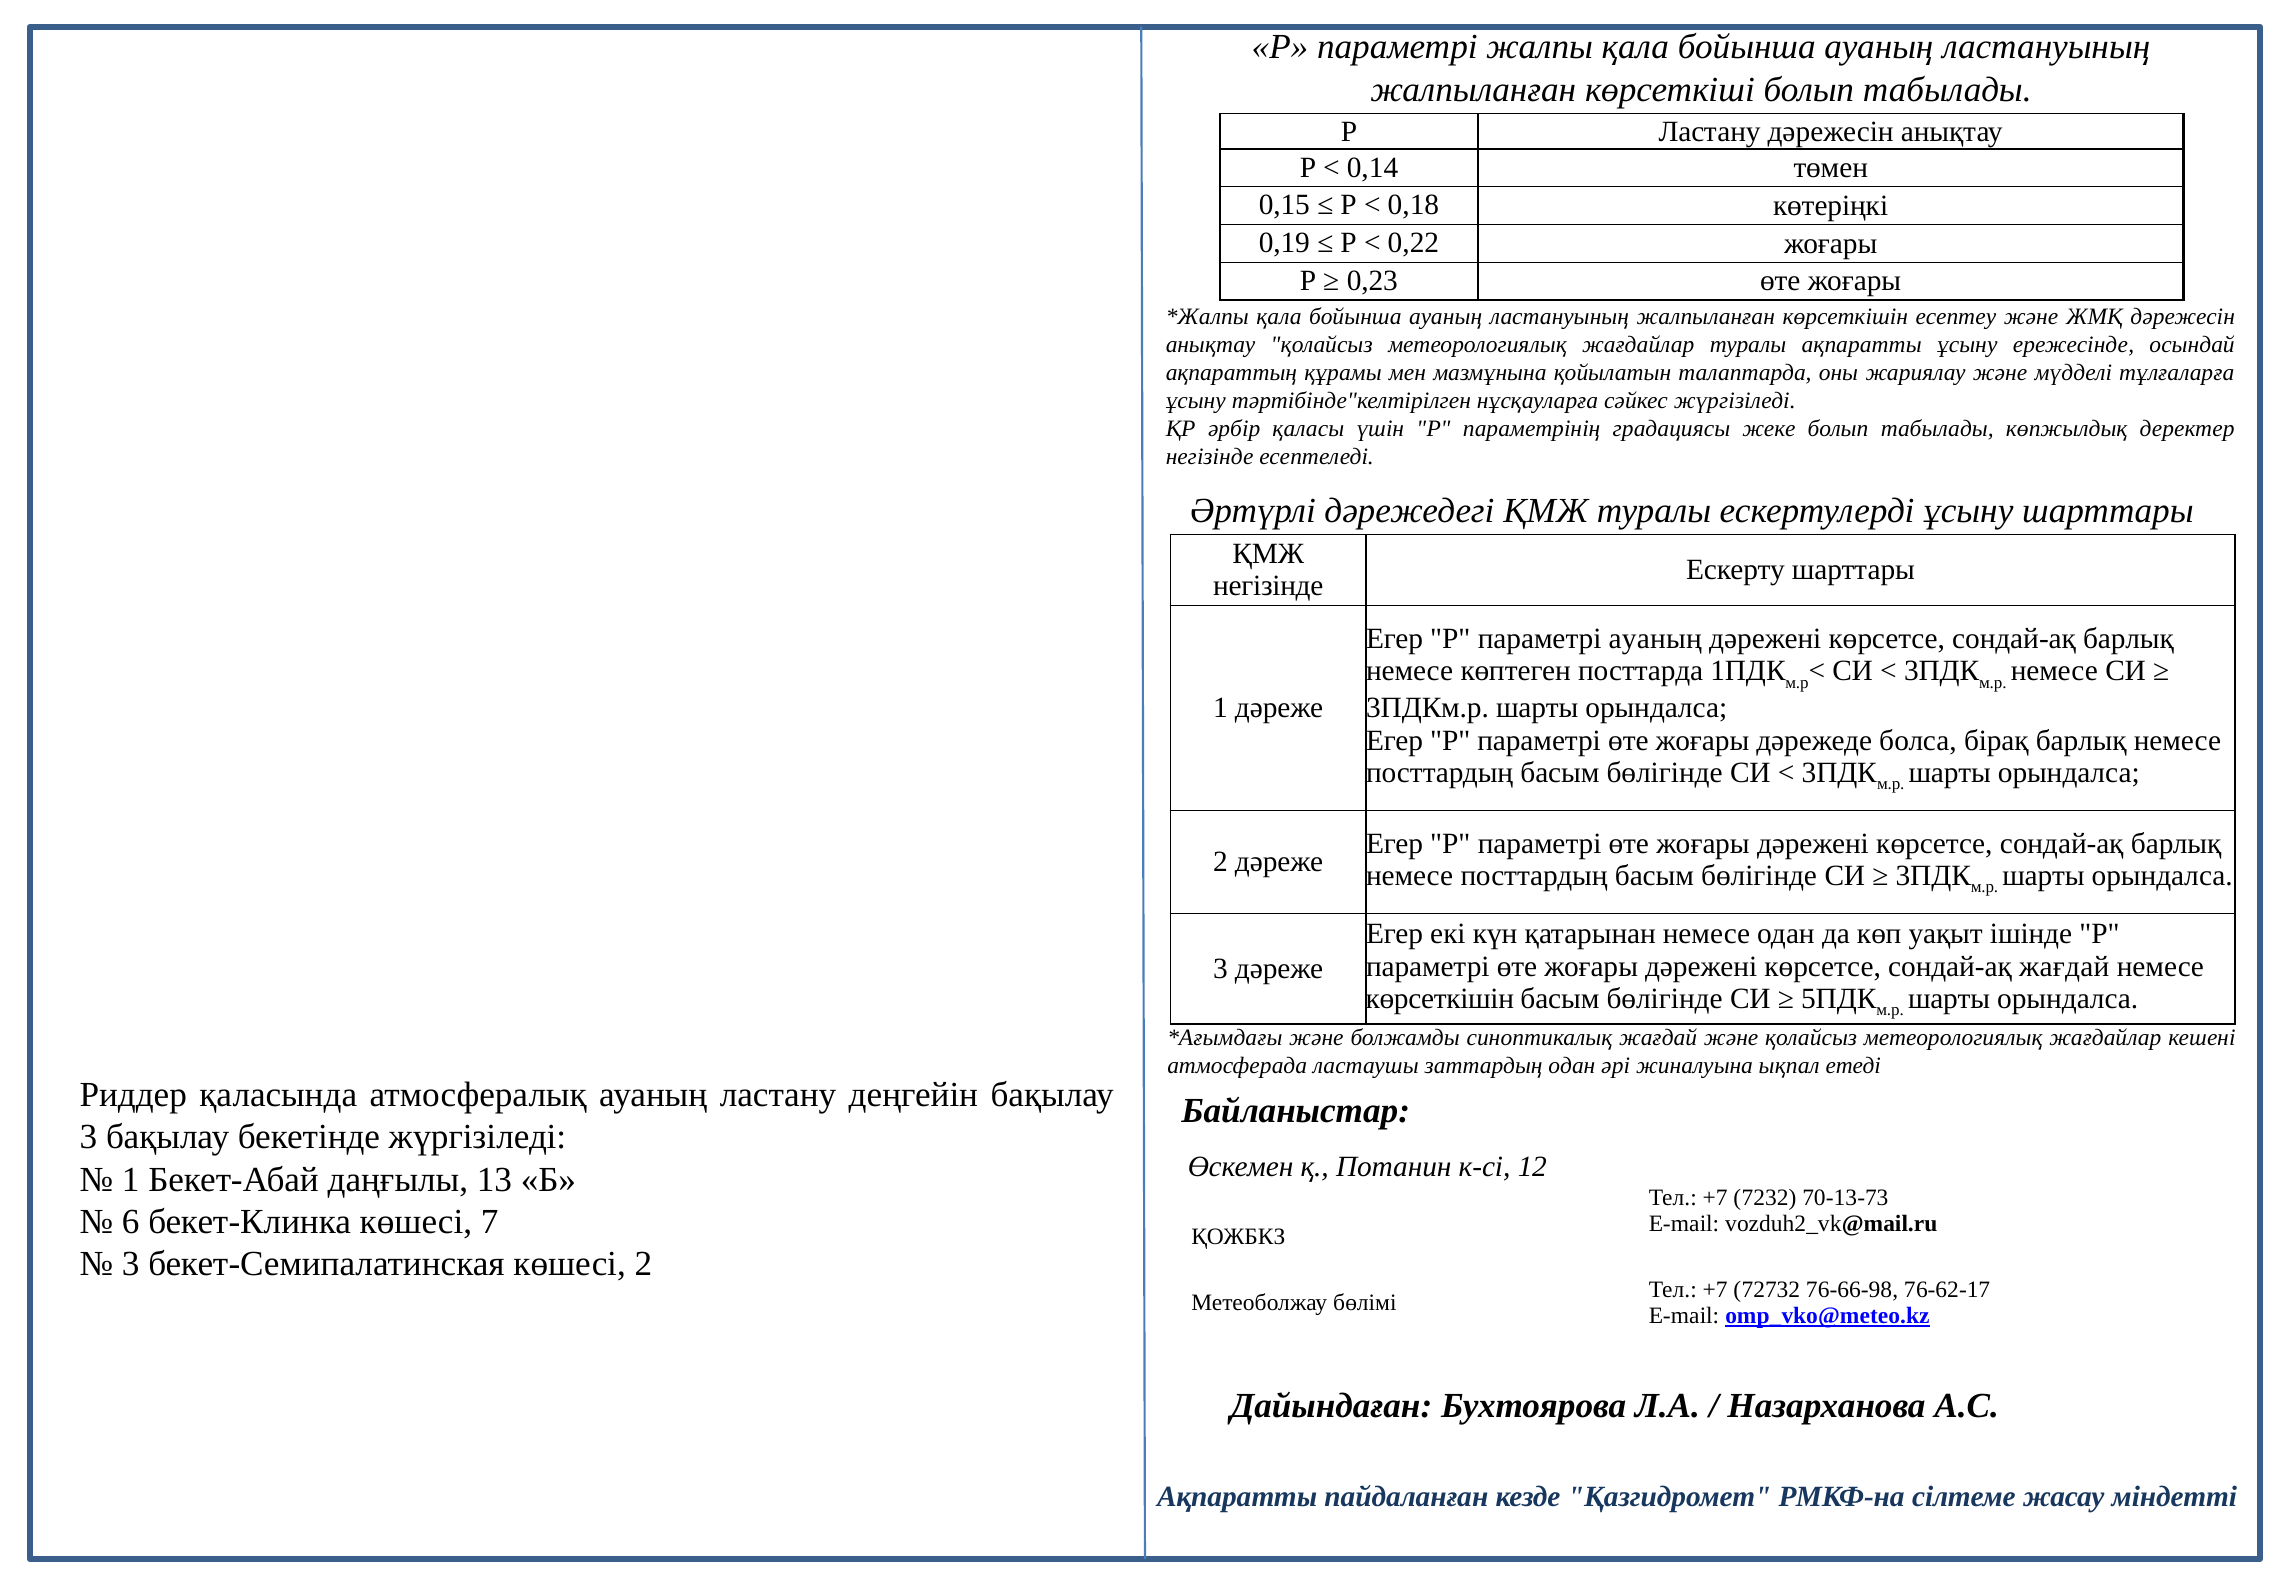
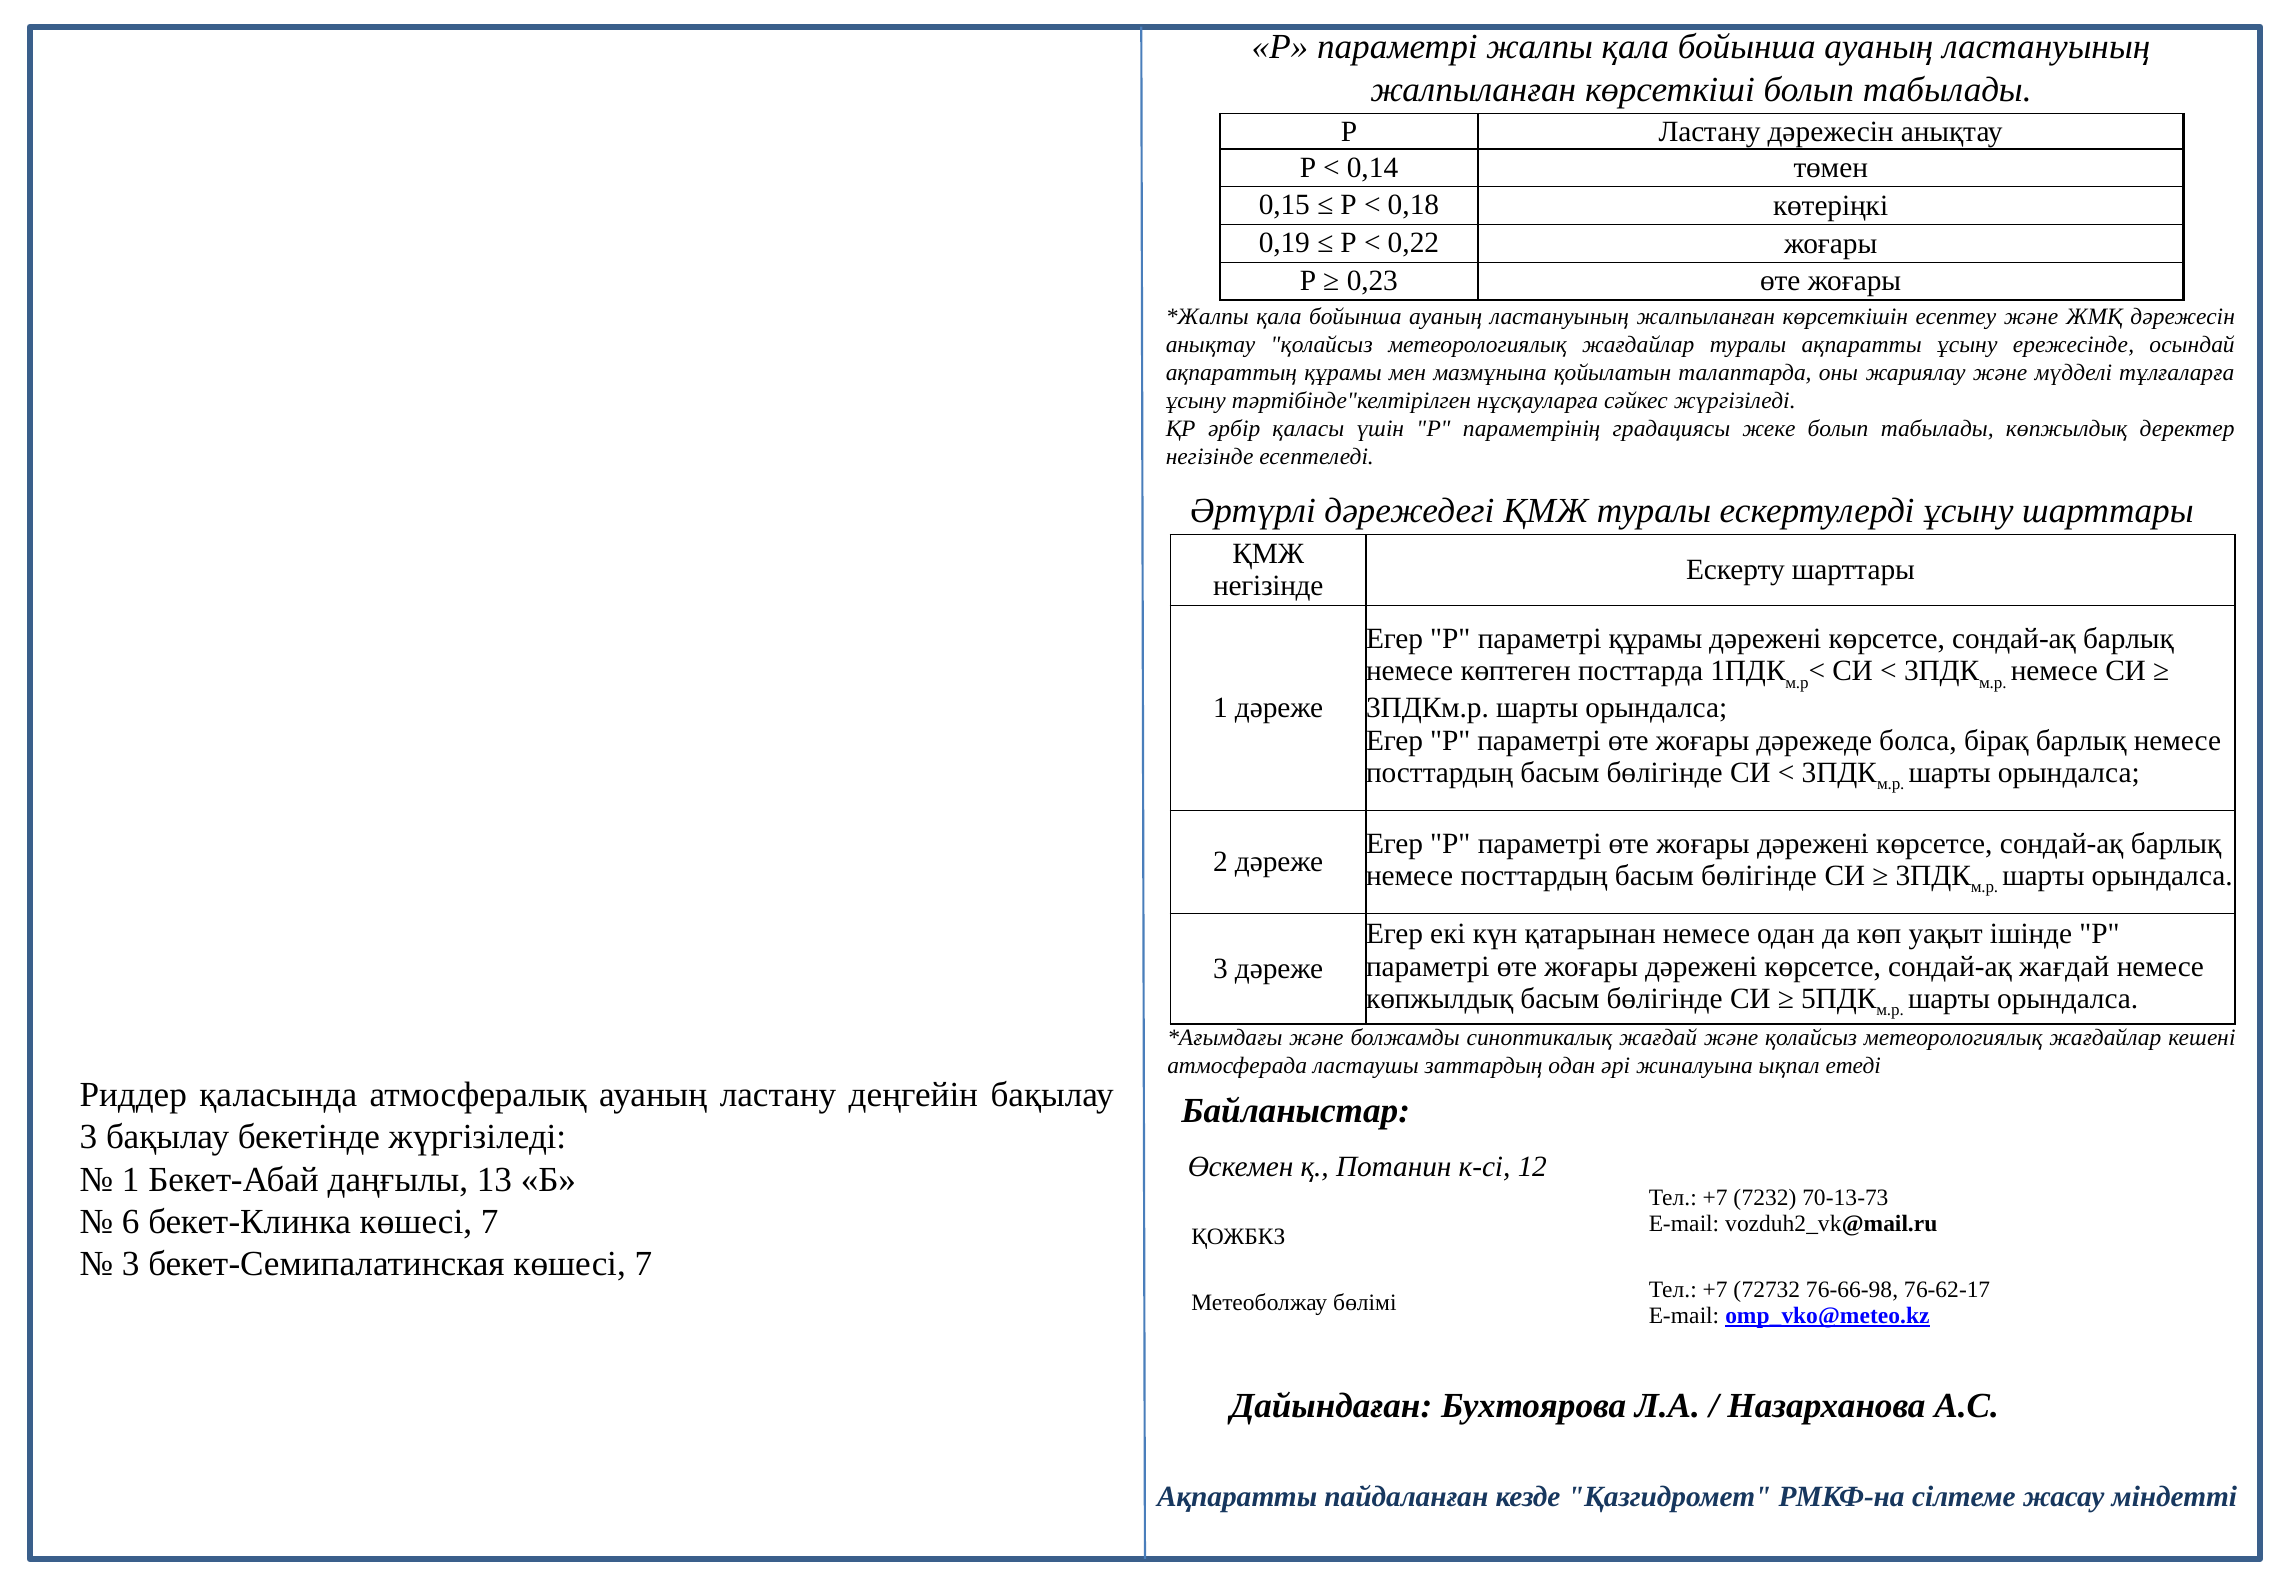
параметрі ауаның: ауаның -> құрамы
көрсеткішін at (1440, 998): көрсеткішін -> көпжылдық
бекет-Семипалатинская көшесі 2: 2 -> 7
